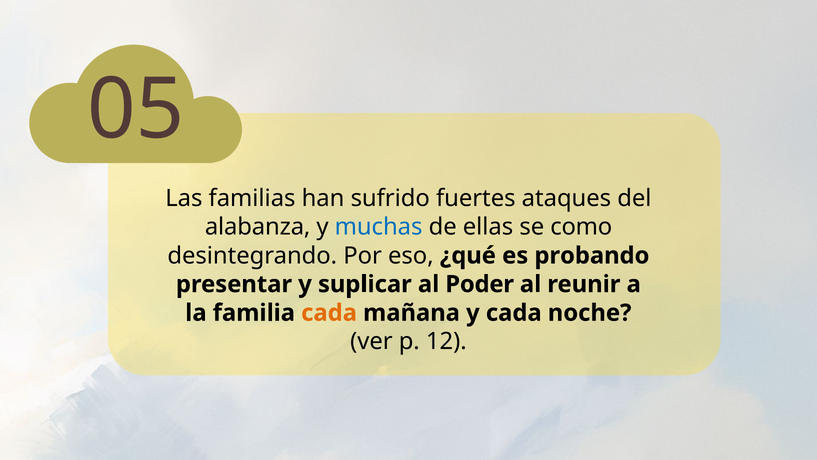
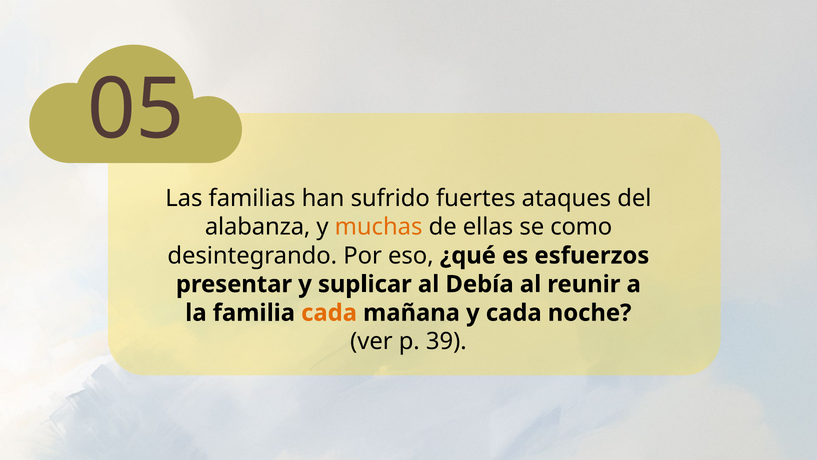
muchas colour: blue -> orange
probando: probando -> esfuerzos
Poder: Poder -> Debía
12: 12 -> 39
